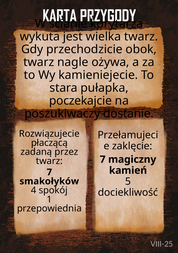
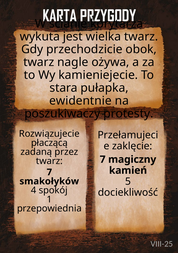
poczekajcie: poczekajcie -> ewidentnie
dostanie: dostanie -> protesty
